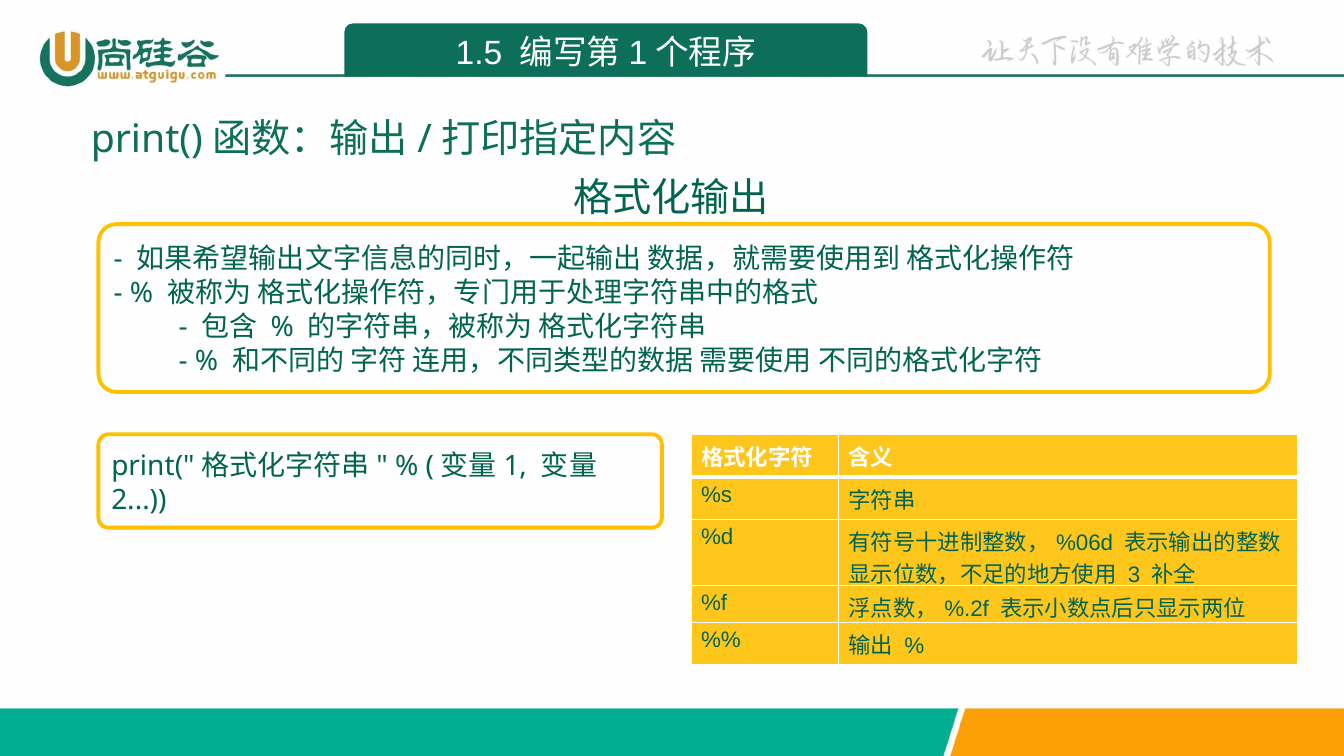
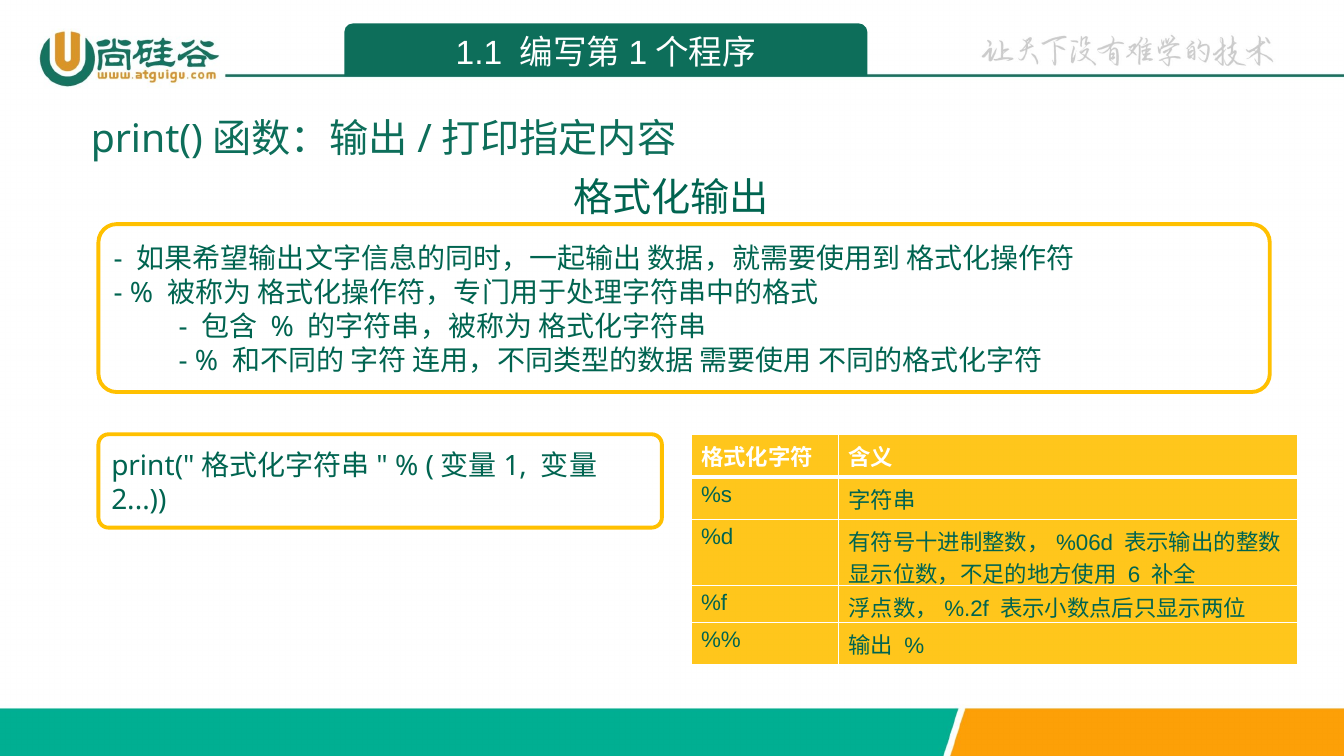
1.5: 1.5 -> 1.1
3: 3 -> 6
